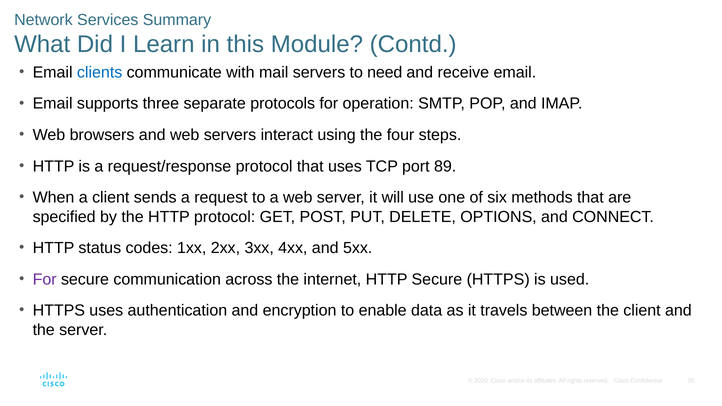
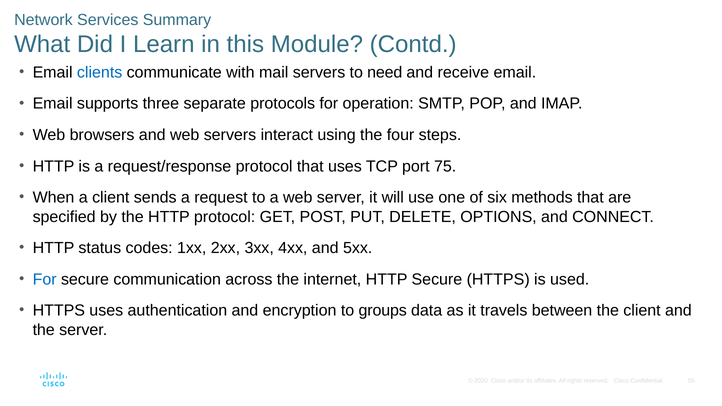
89: 89 -> 75
For at (45, 279) colour: purple -> blue
enable: enable -> groups
